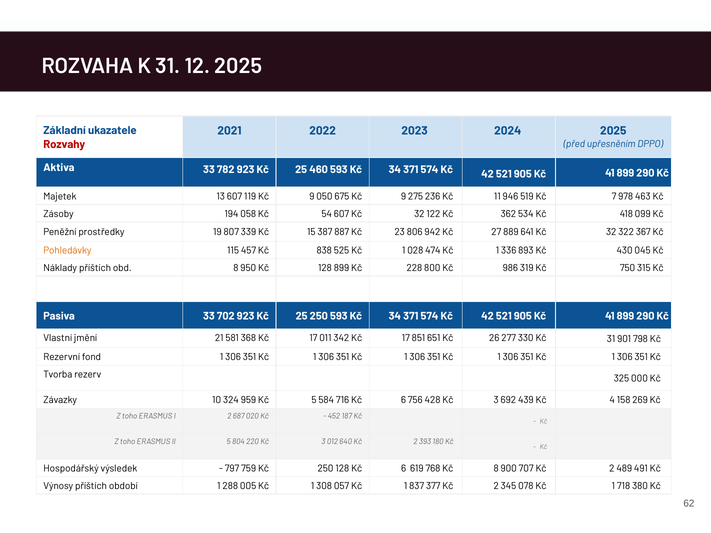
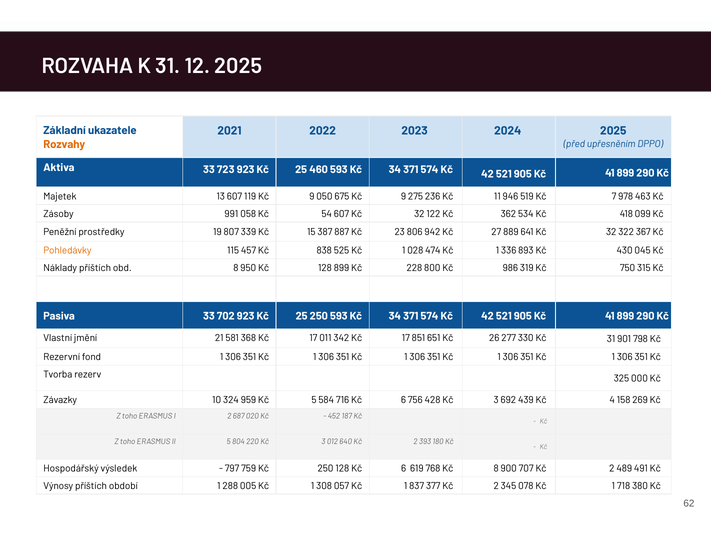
Rozvahy colour: red -> orange
782: 782 -> 723
194: 194 -> 991
